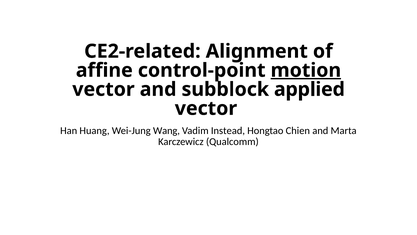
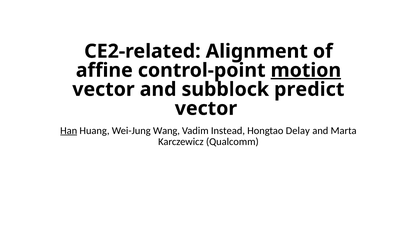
applied: applied -> predict
Han underline: none -> present
Chien: Chien -> Delay
